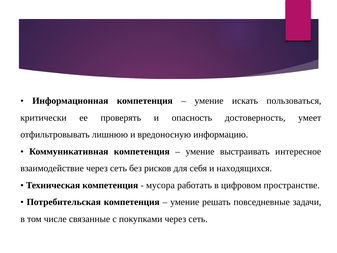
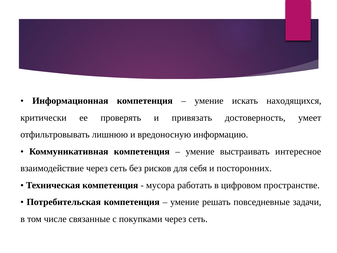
пользоваться: пользоваться -> находящихся
опасность: опасность -> привязать
находящихся: находящихся -> посторонних
